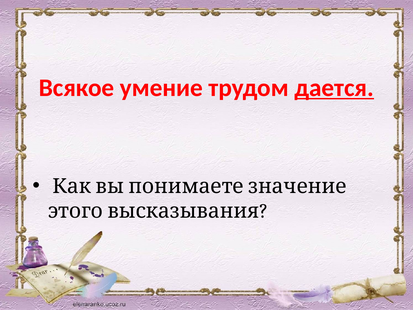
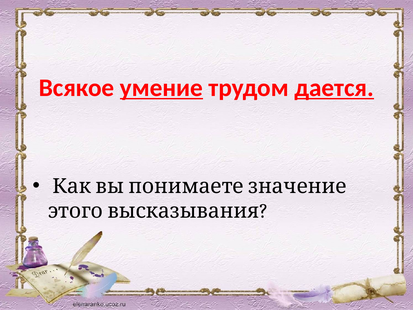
умение underline: none -> present
